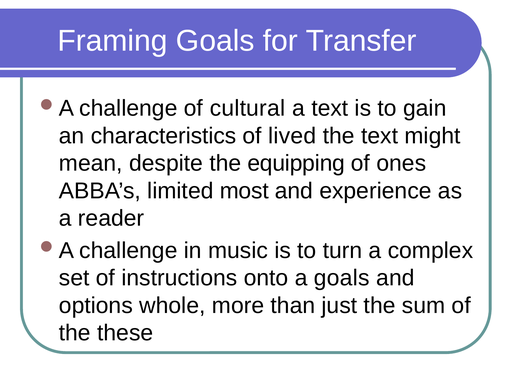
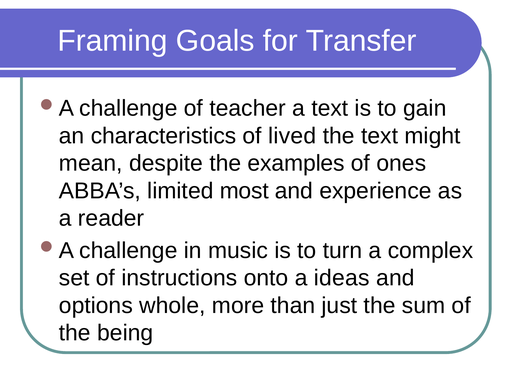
cultural: cultural -> teacher
equipping: equipping -> examples
a goals: goals -> ideas
these: these -> being
